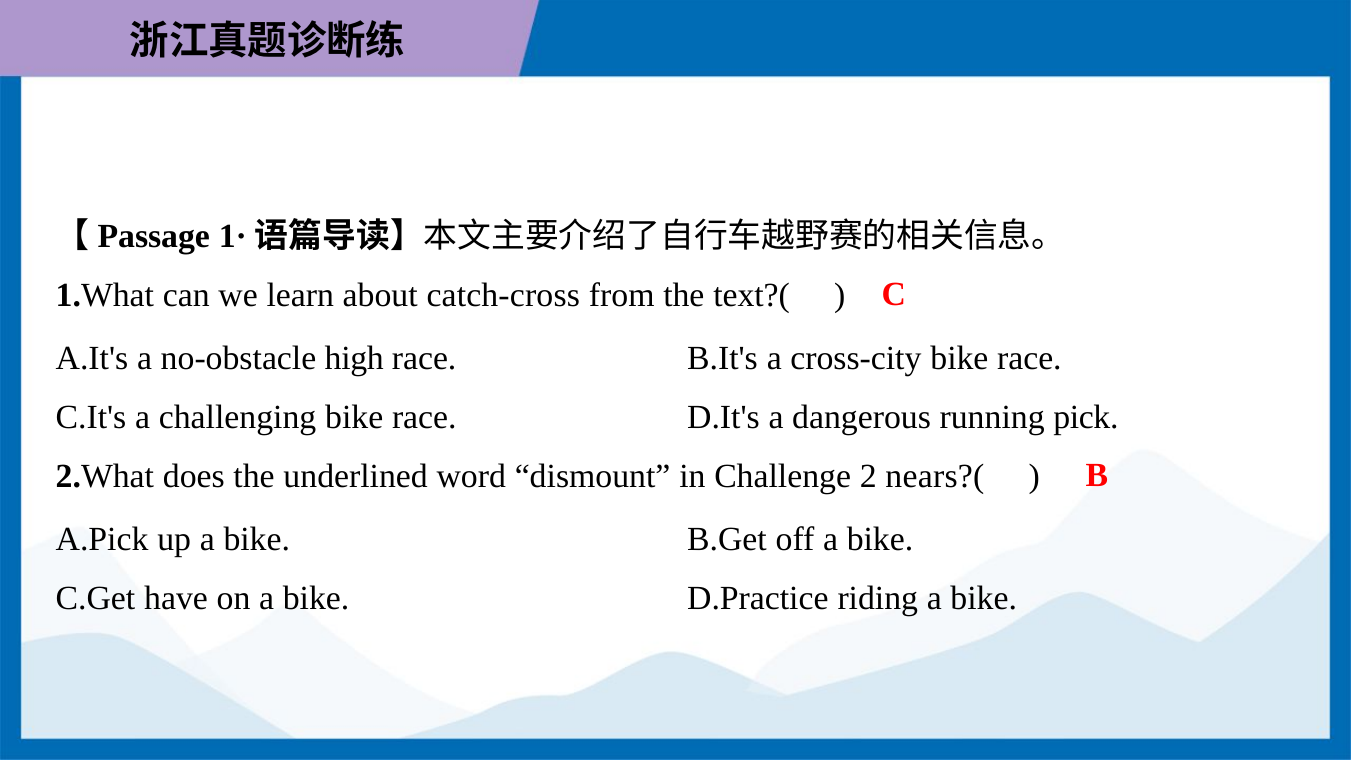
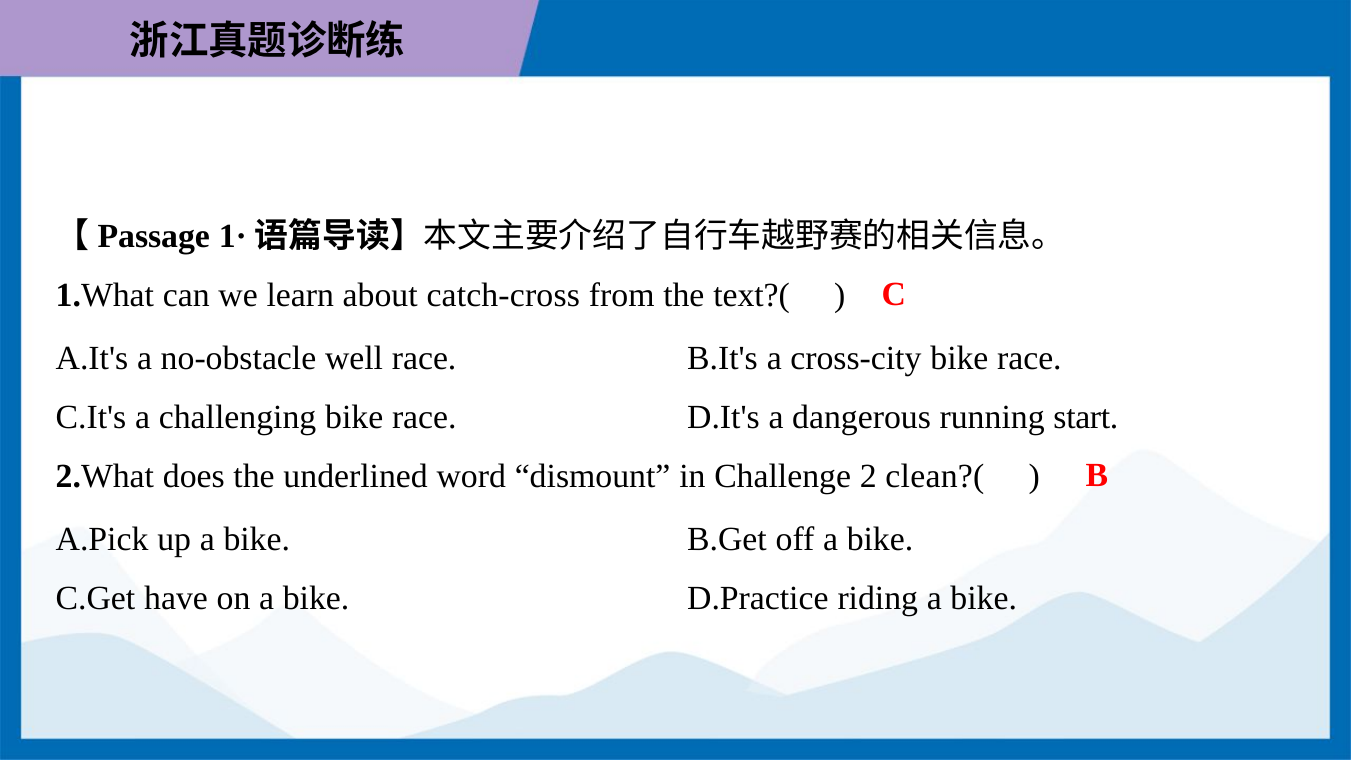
high: high -> well
pick: pick -> start
nears?(: nears?( -> clean?(
